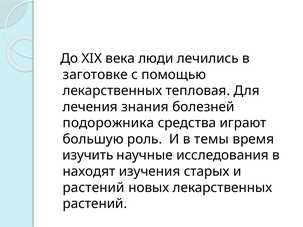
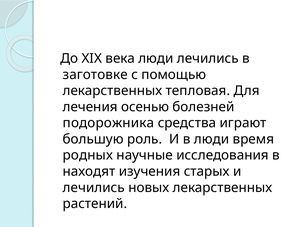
знания: знания -> осенью
в темы: темы -> люди
изучить: изучить -> родных
растений at (94, 188): растений -> лечились
